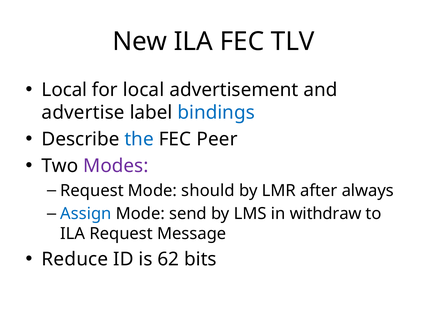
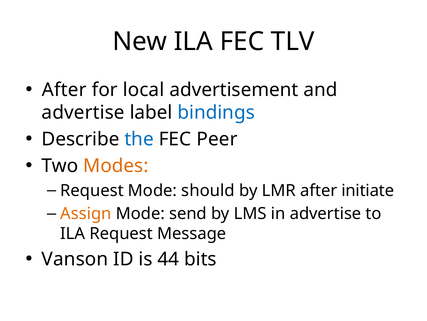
Local at (64, 90): Local -> After
Modes colour: purple -> orange
always: always -> initiate
Assign colour: blue -> orange
in withdraw: withdraw -> advertise
Reduce: Reduce -> Vanson
62: 62 -> 44
